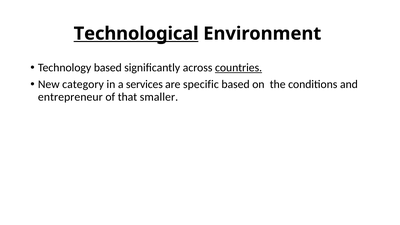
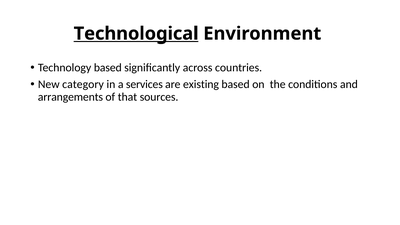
countries underline: present -> none
specific: specific -> existing
entrepreneur: entrepreneur -> arrangements
smaller: smaller -> sources
